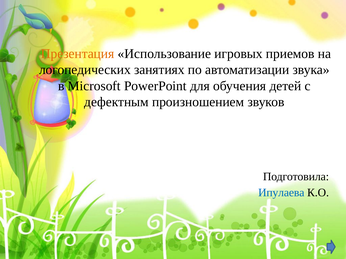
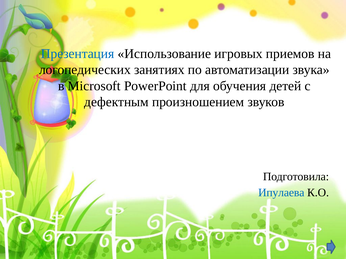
Презентация colour: orange -> blue
